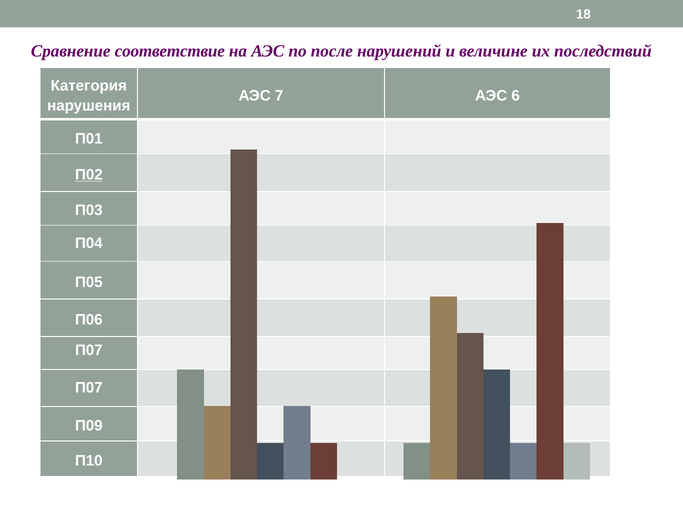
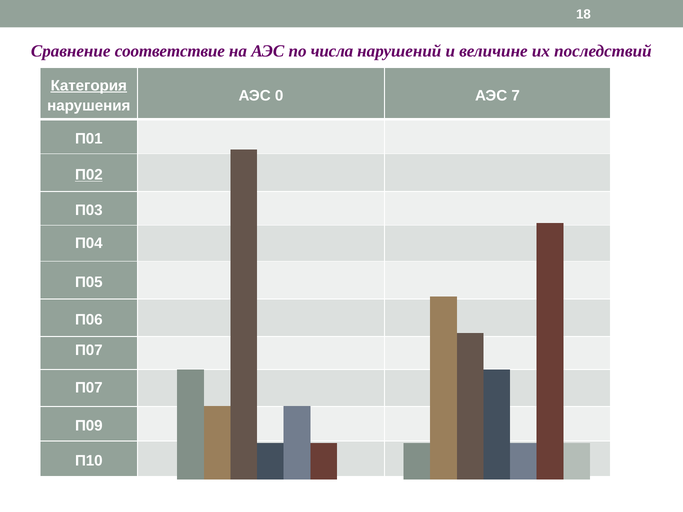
после: после -> числа
Категория underline: none -> present
7: 7 -> 0
6: 6 -> 7
